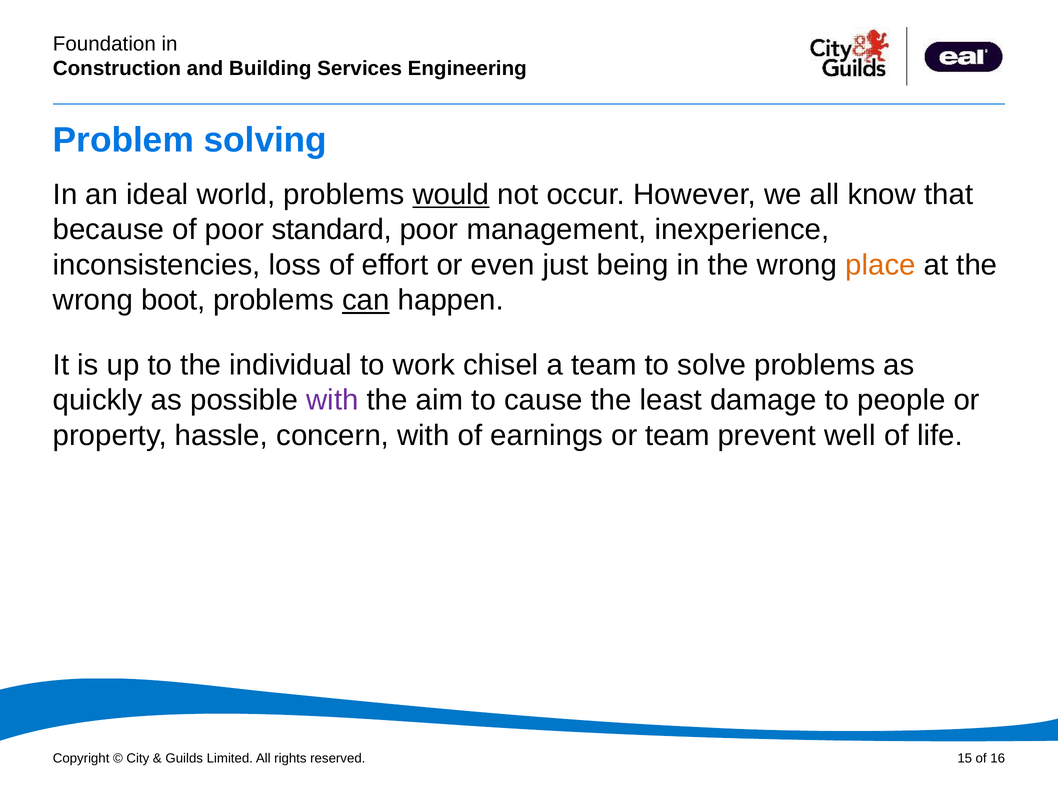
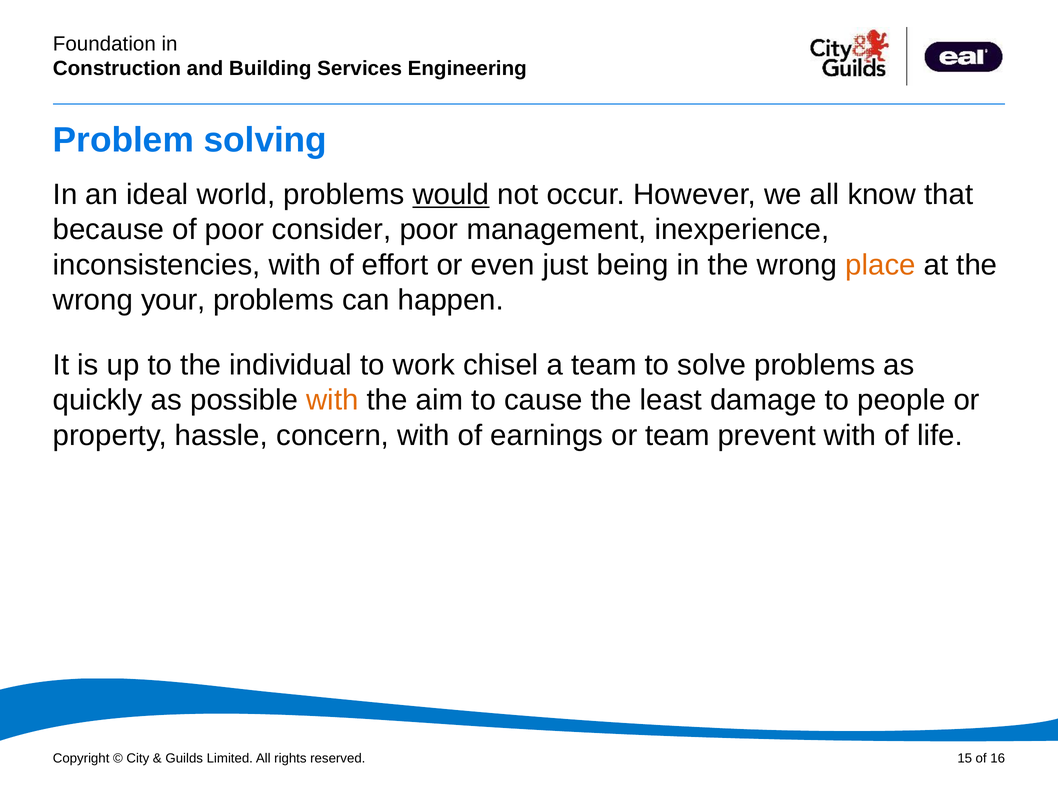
standard: standard -> consider
inconsistencies loss: loss -> with
boot: boot -> your
can underline: present -> none
with at (332, 400) colour: purple -> orange
prevent well: well -> with
